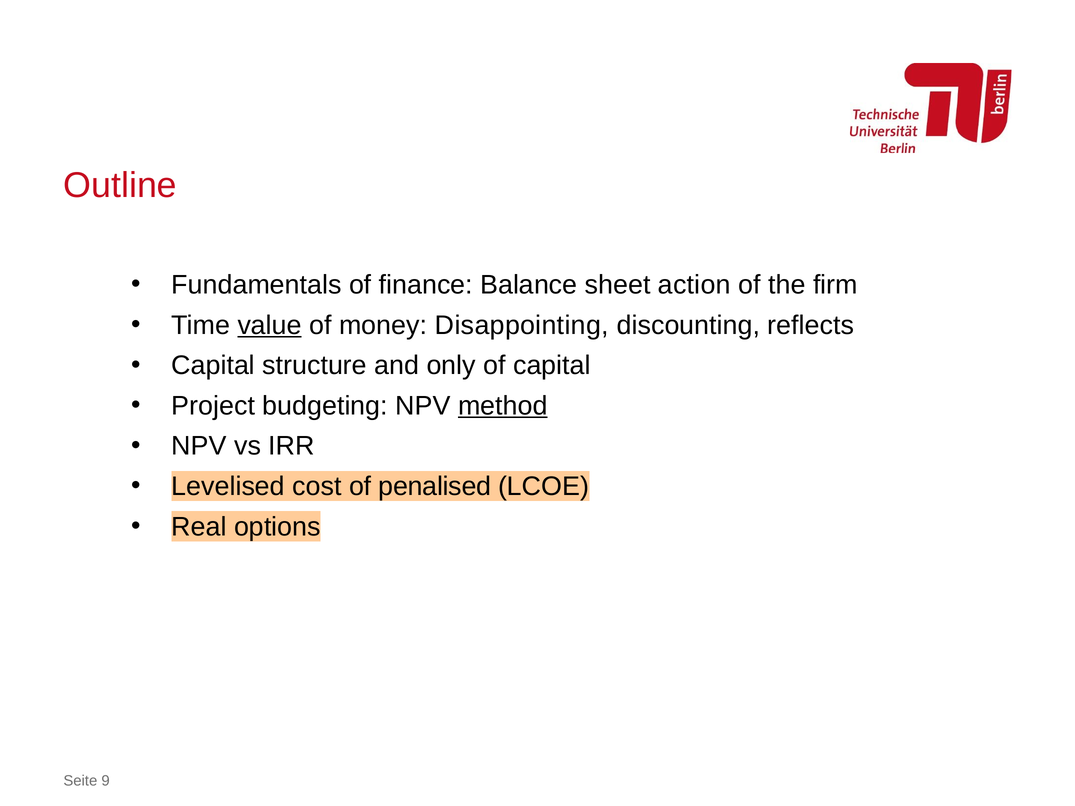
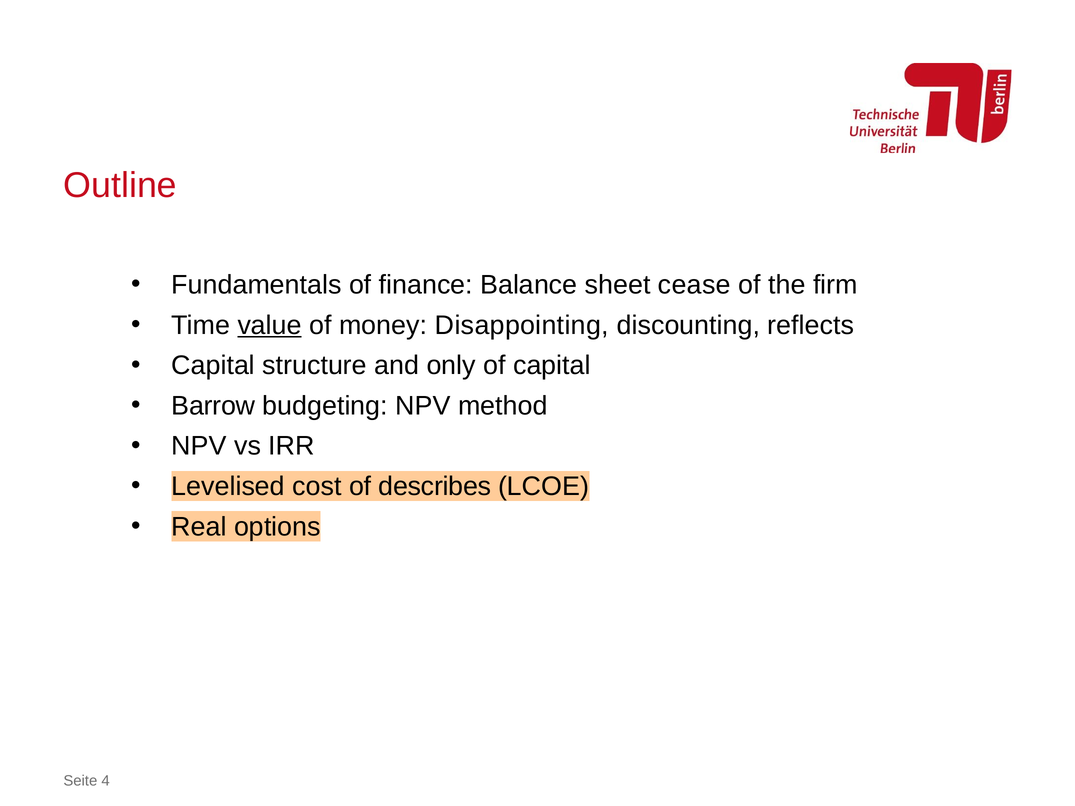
action: action -> cease
Project: Project -> Barrow
method underline: present -> none
penalised: penalised -> describes
9: 9 -> 4
